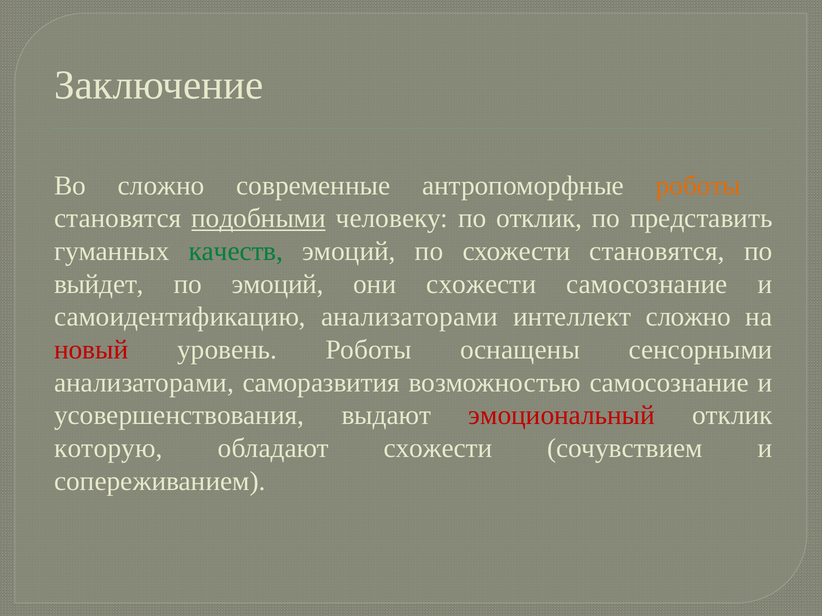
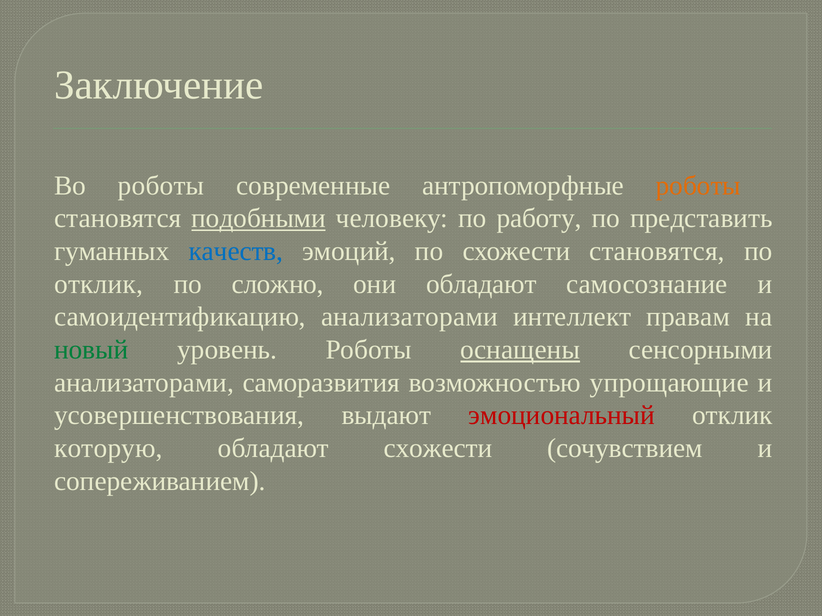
Во сложно: сложно -> роботы
по отклик: отклик -> работу
качеств colour: green -> blue
выйдет at (99, 284): выйдет -> отклик
по эмоций: эмоций -> сложно
они схожести: схожести -> обладают
интеллект сложно: сложно -> правам
новый colour: red -> green
оснащены underline: none -> present
возможностью самосознание: самосознание -> упрощающие
